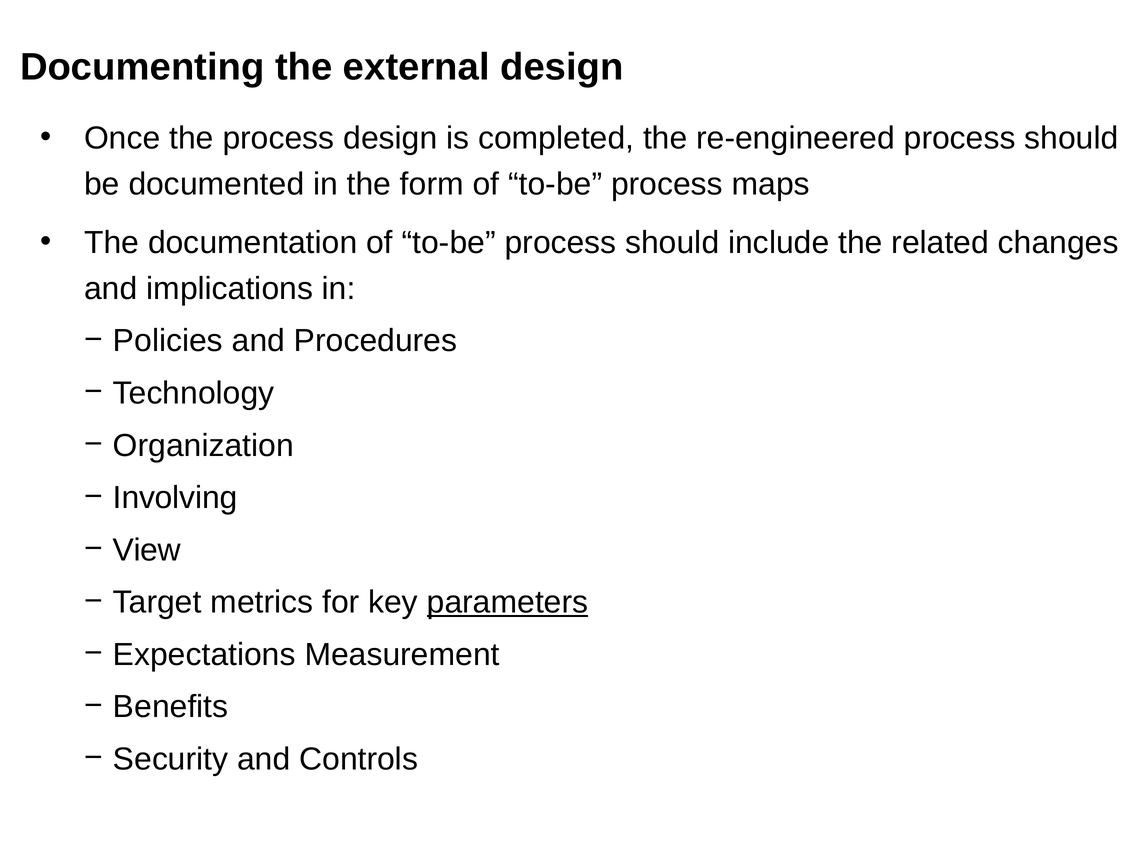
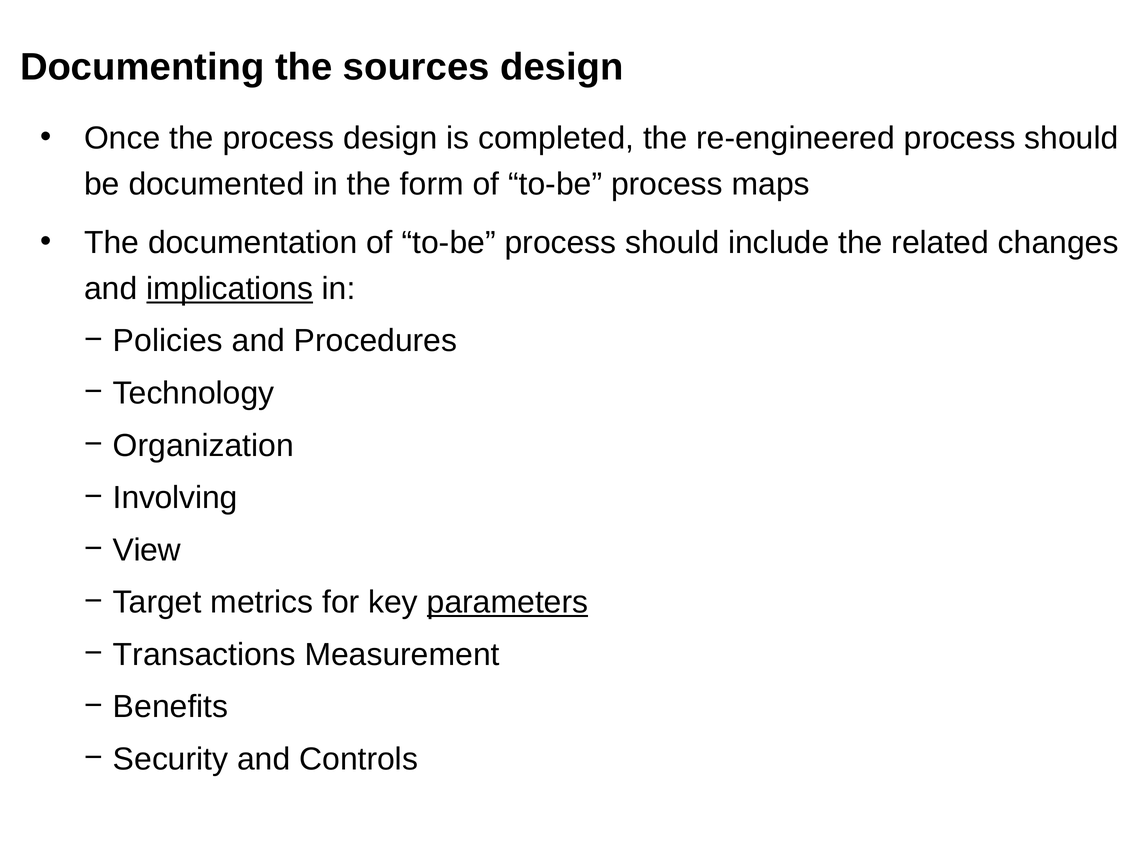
external: external -> sources
implications underline: none -> present
Expectations: Expectations -> Transactions
